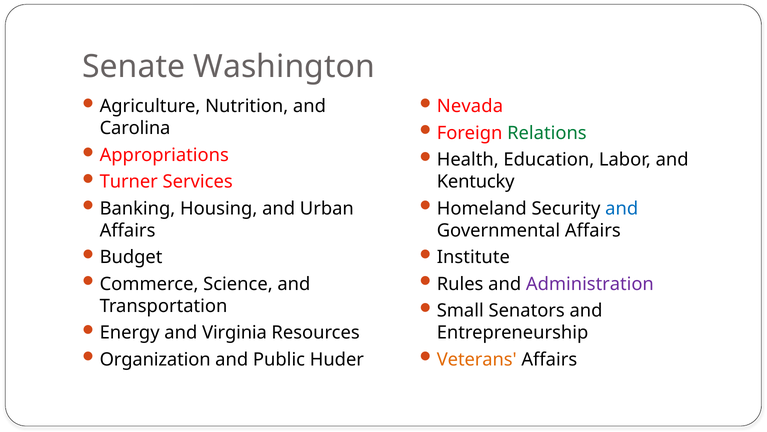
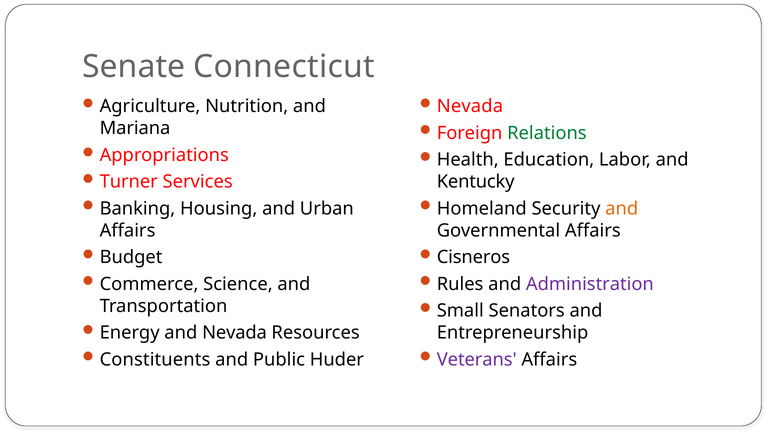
Washington: Washington -> Connecticut
Carolina: Carolina -> Mariana
and at (622, 208) colour: blue -> orange
Institute: Institute -> Cisneros
and Virginia: Virginia -> Nevada
Organization: Organization -> Constituents
Veterans colour: orange -> purple
